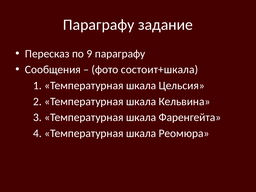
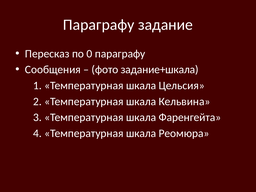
9: 9 -> 0
состоит+шкала: состоит+шкала -> задание+шкала
